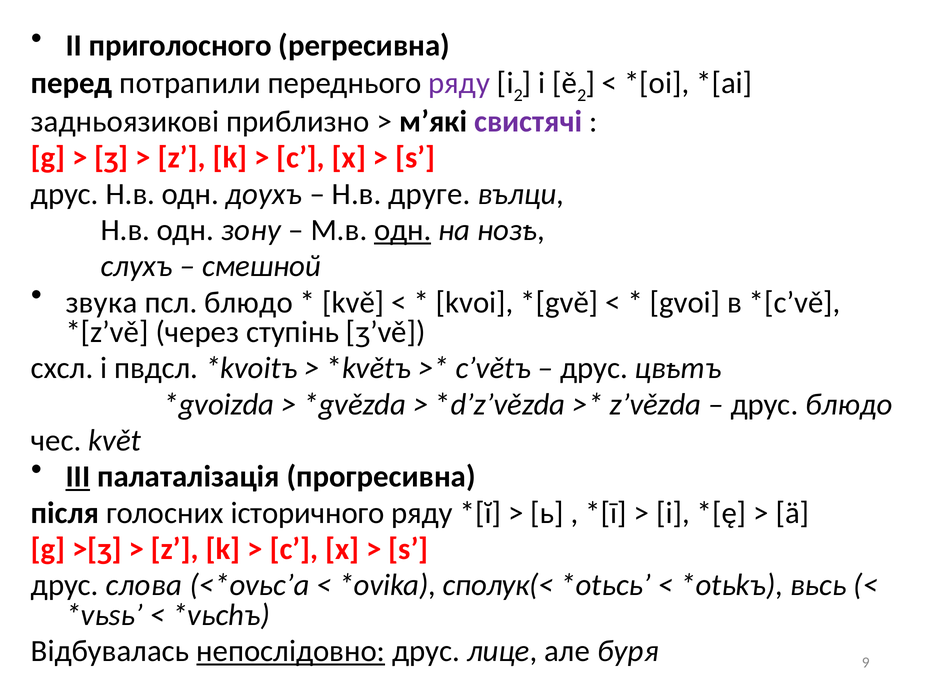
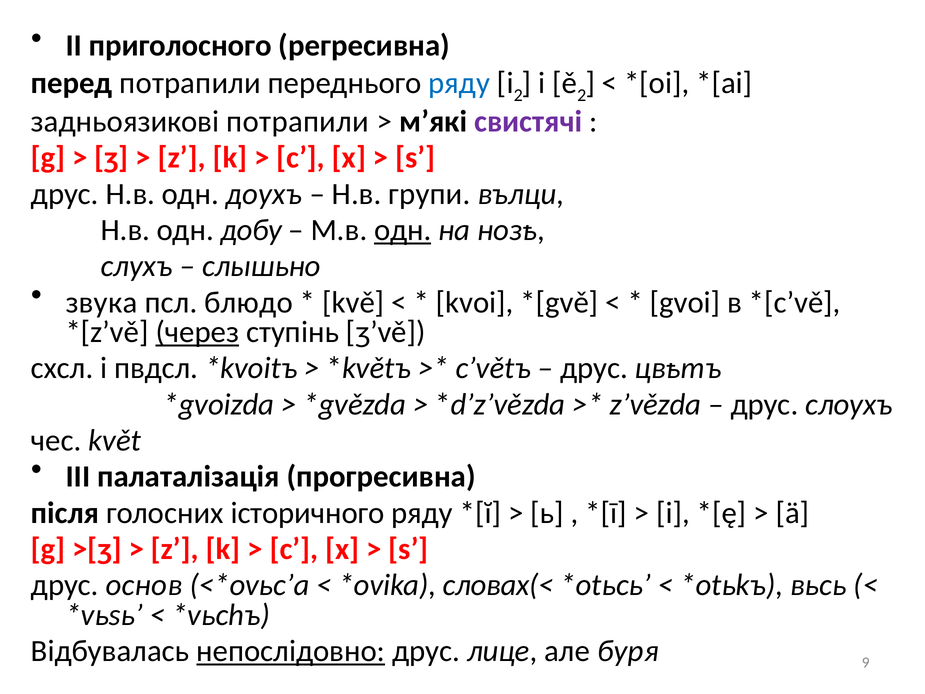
ряду at (459, 83) colour: purple -> blue
задньоязикові приблизно: приблизно -> потрапили
друге: друге -> групи
зону: зону -> добу
смешной: смешной -> слышьно
через underline: none -> present
друс блюдо: блюдо -> слоухъ
ІІІ underline: present -> none
слова: слова -> основ
сполук(<: сполук(< -> словах(<
